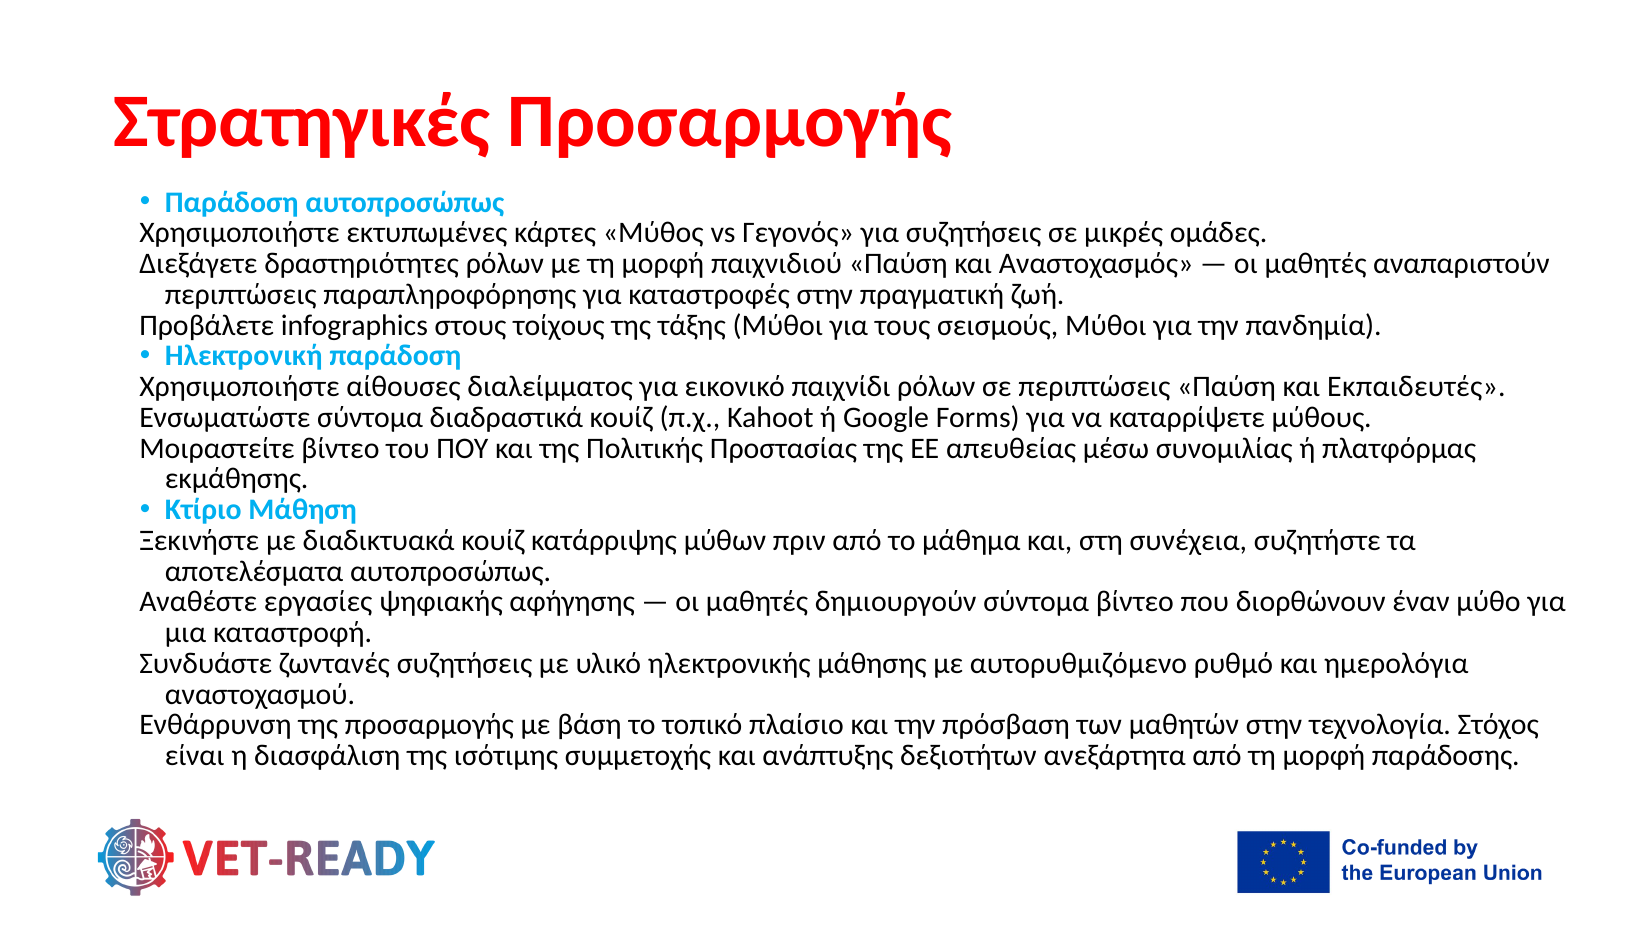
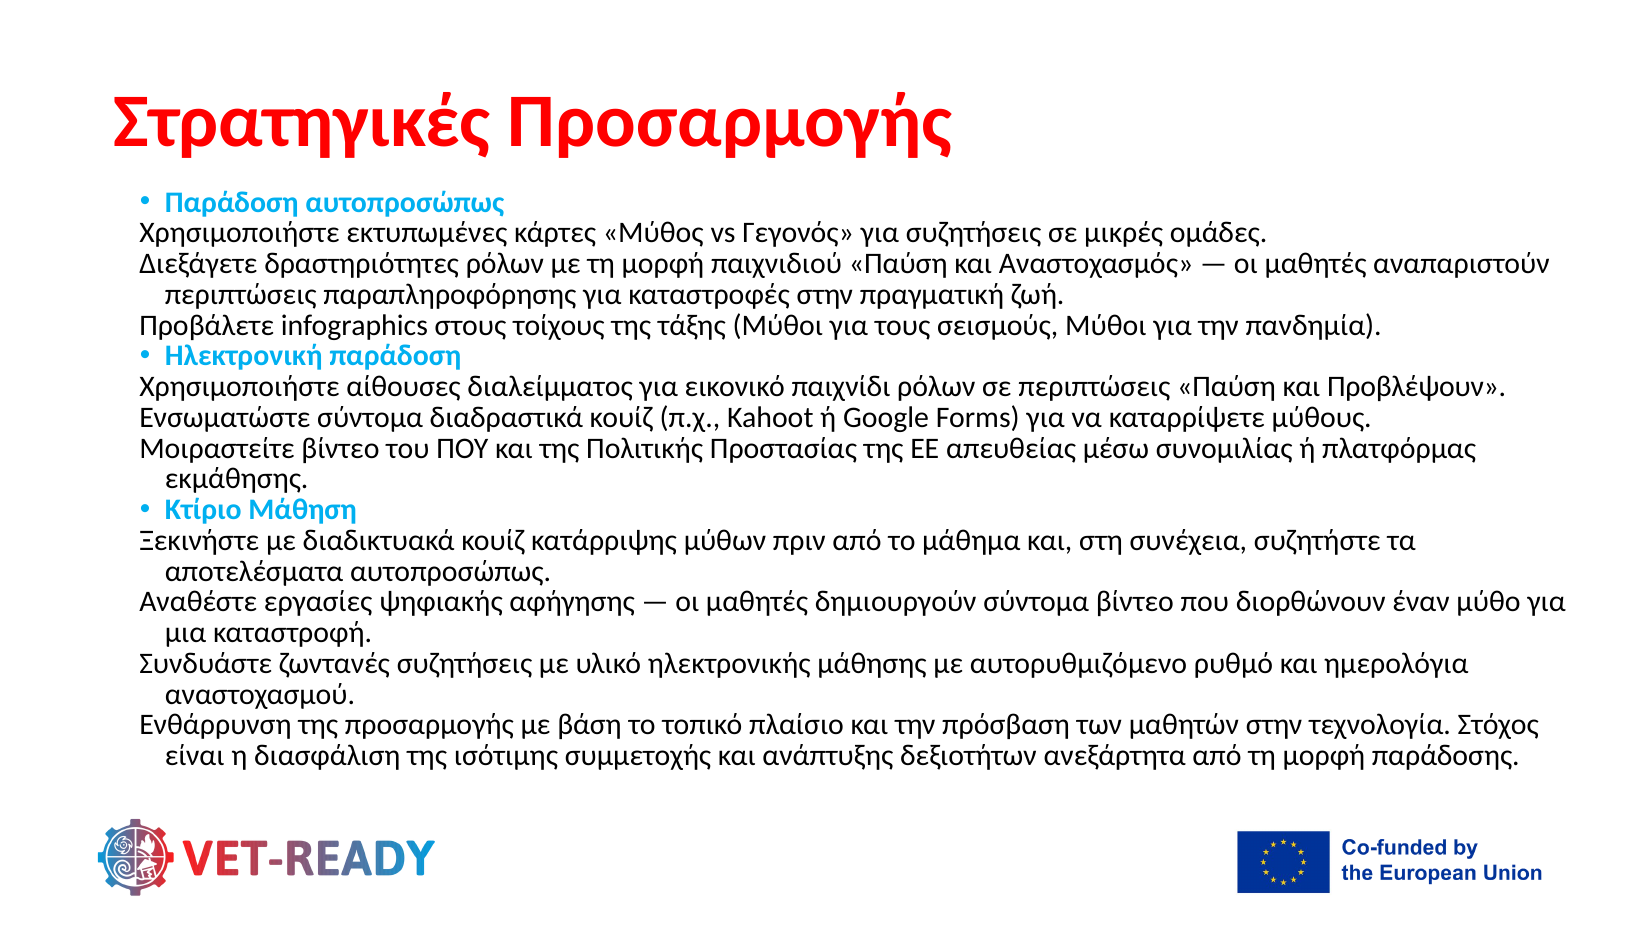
Εκπαιδευτές: Εκπαιδευτές -> Προβλέψουν
